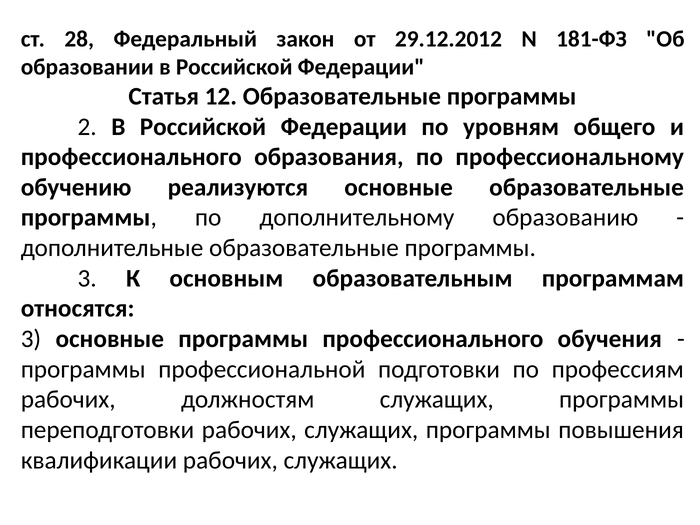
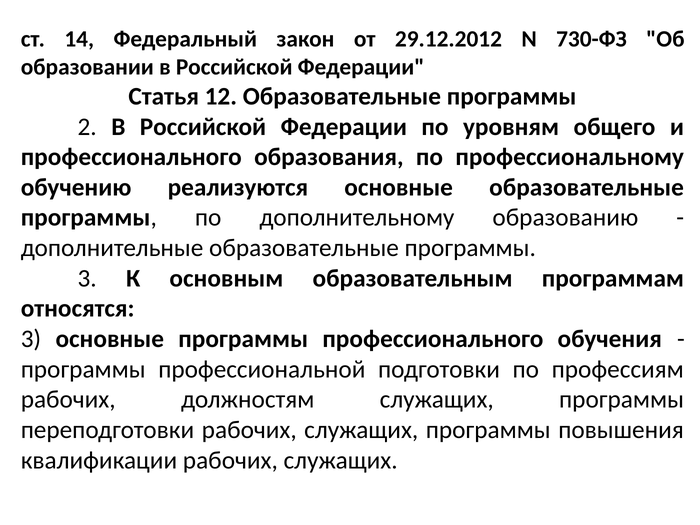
28: 28 -> 14
181-ФЗ: 181-ФЗ -> 730-ФЗ
